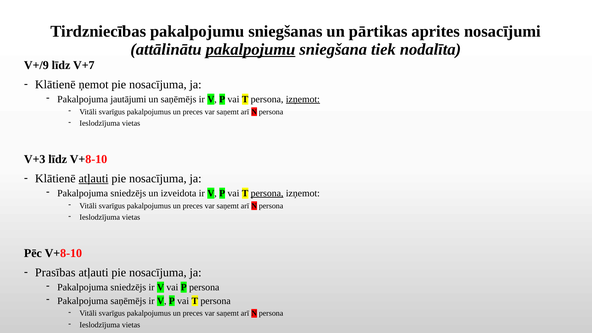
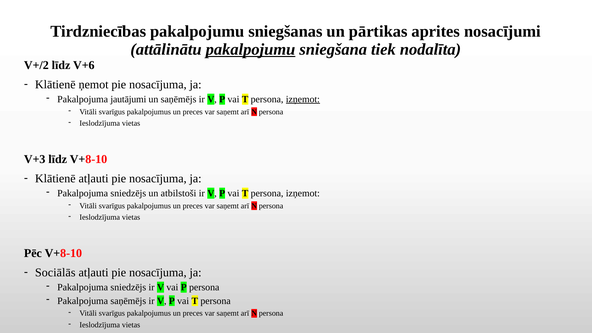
V+/9: V+/9 -> V+/2
V+7: V+7 -> V+6
atļauti at (94, 178) underline: present -> none
izveidota: izveidota -> atbilstoši
persona at (267, 193) underline: present -> none
Prasības: Prasības -> Sociālās
